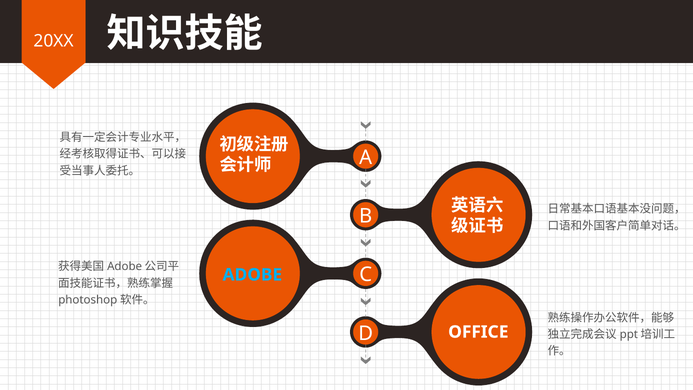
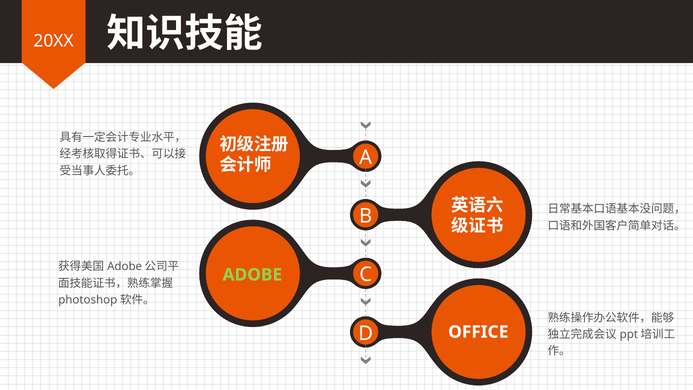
ADOBE colour: light blue -> light green
